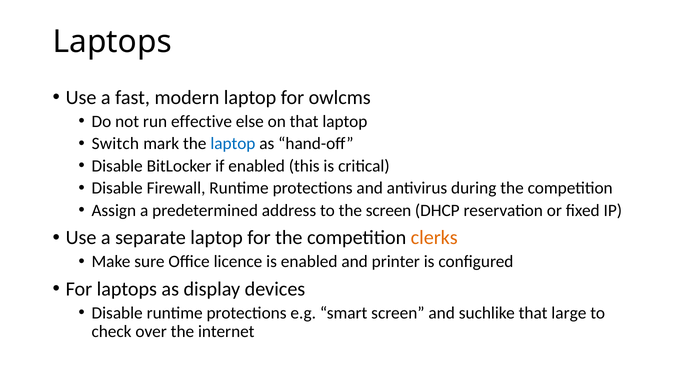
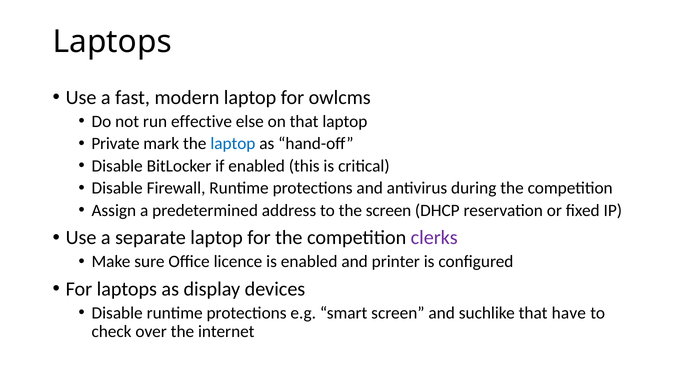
Switch: Switch -> Private
clerks colour: orange -> purple
large: large -> have
